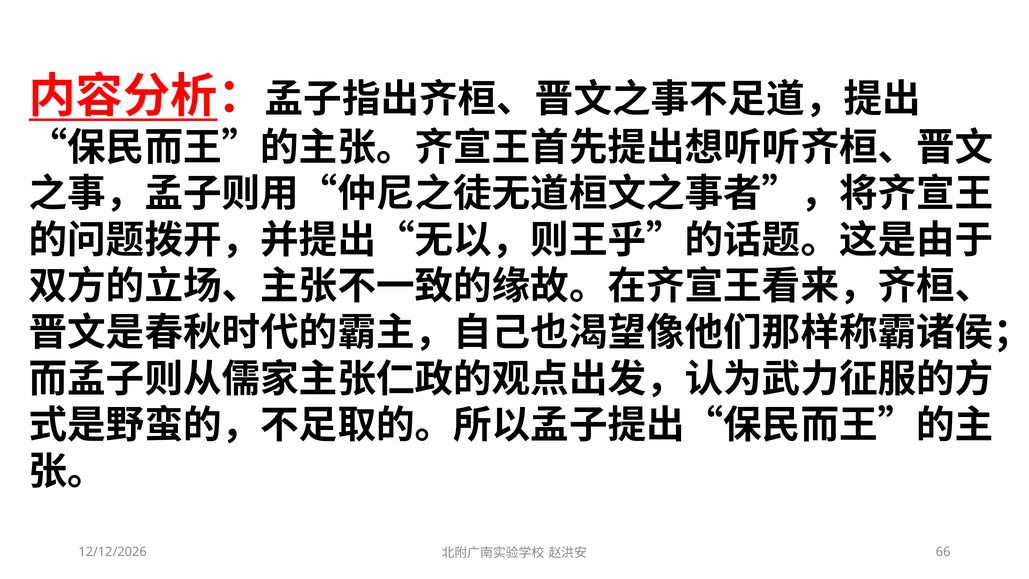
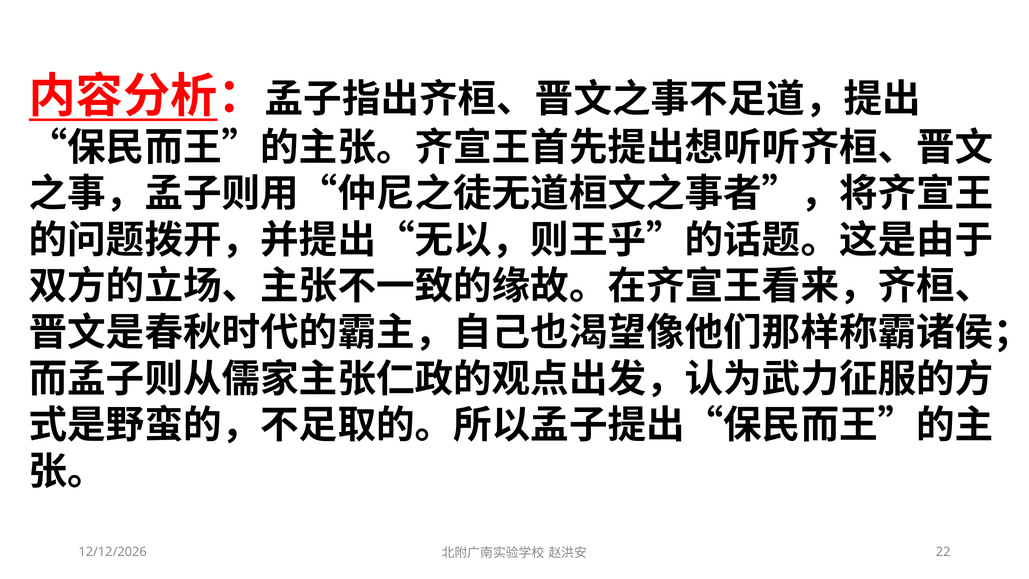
66: 66 -> 22
